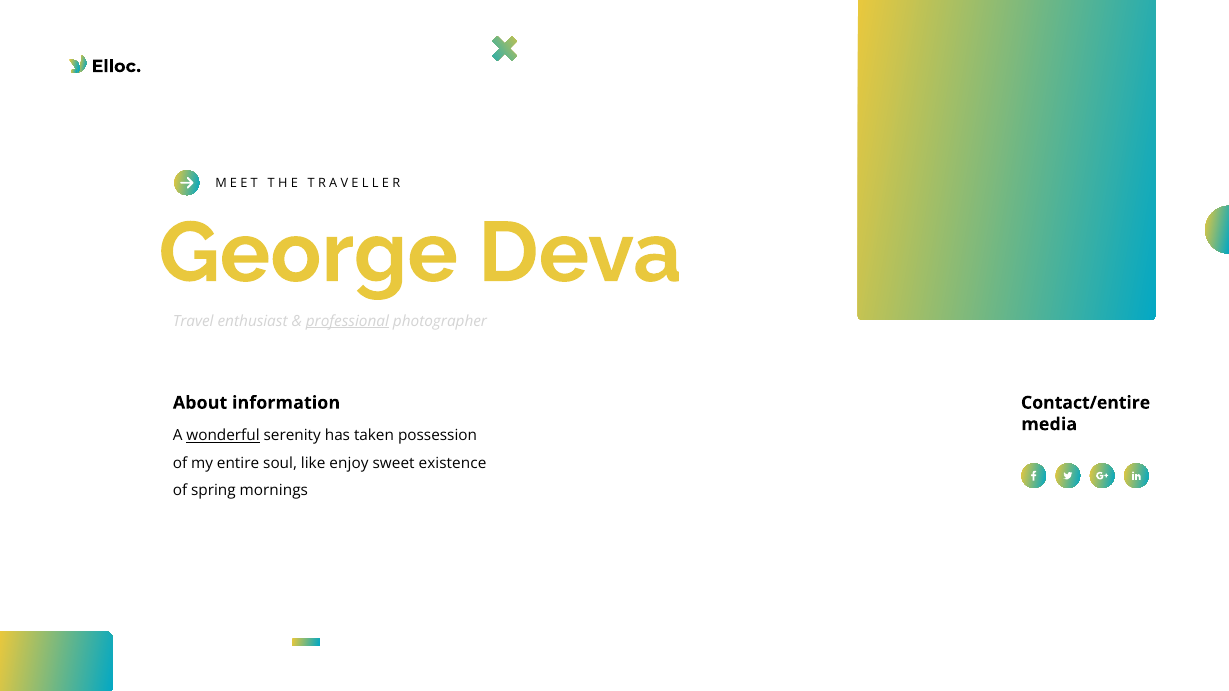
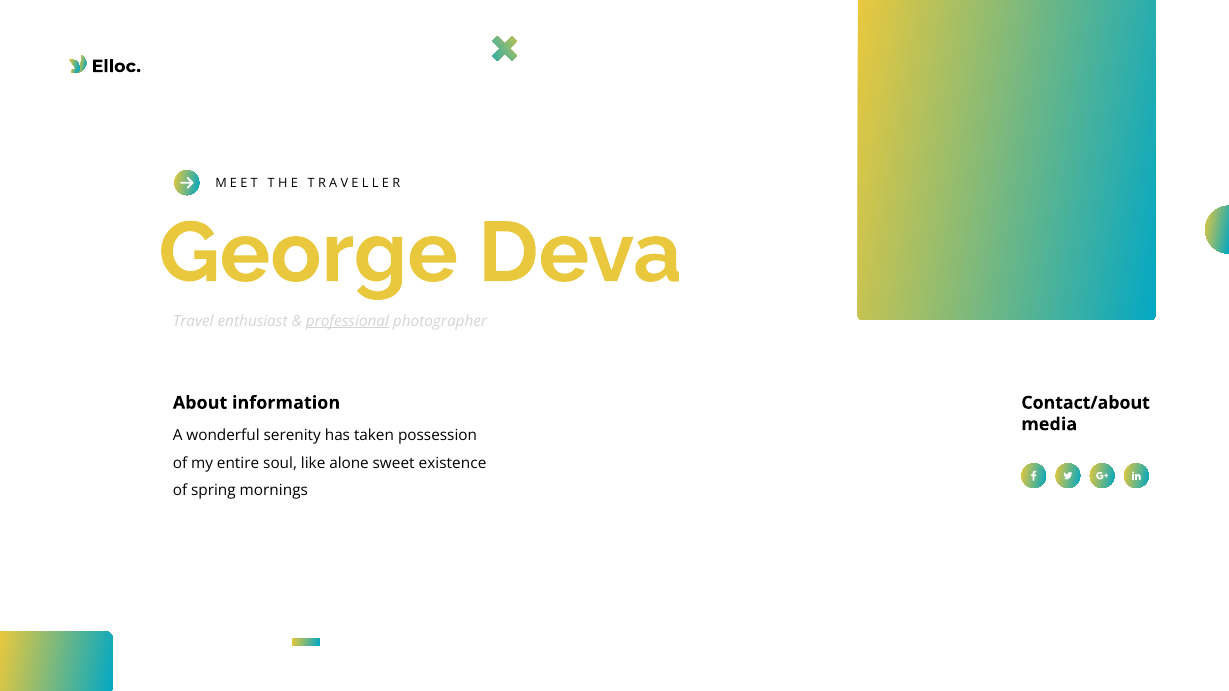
Contact/entire: Contact/entire -> Contact/about
wonderful underline: present -> none
enjoy: enjoy -> alone
